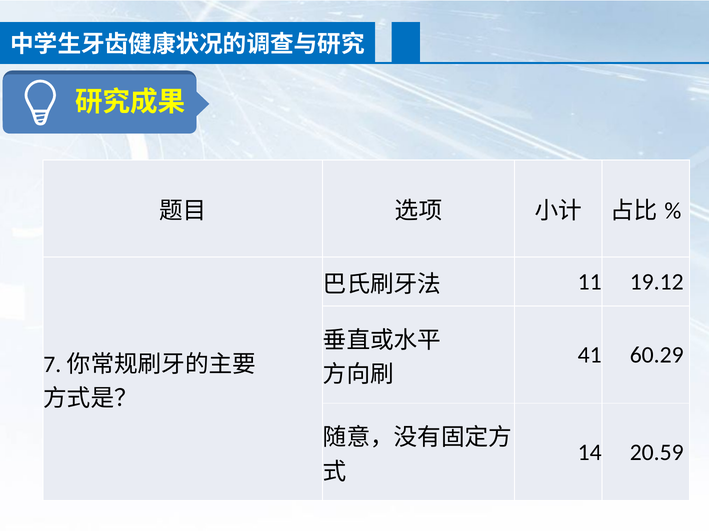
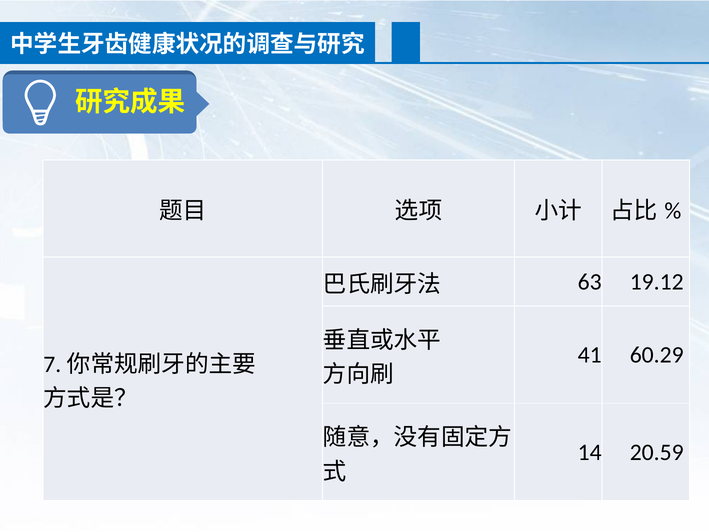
11: 11 -> 63
